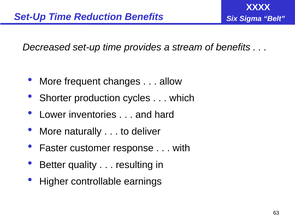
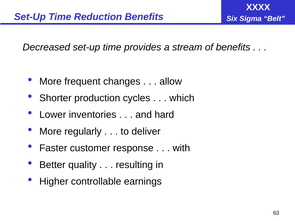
naturally: naturally -> regularly
